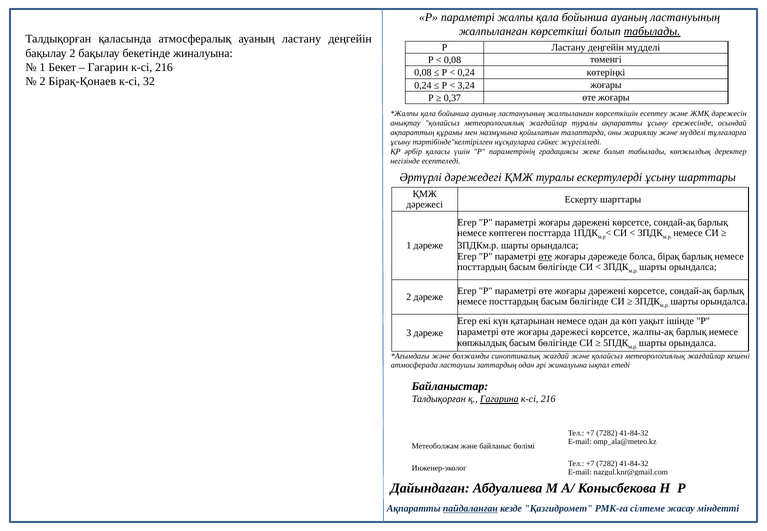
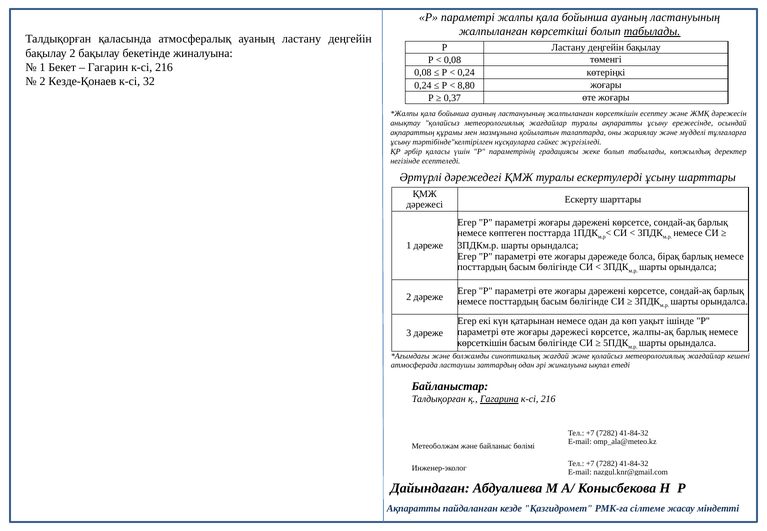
Р Ластану деңгейін мүдделі: мүдделі -> бақылау
Бірақ-Қонаев: Бірақ-Қонаев -> Кезде-Қонаев
3,24: 3,24 -> 8,80
өте at (545, 256) underline: present -> none
көпжылдық at (482, 343): көпжылдық -> көрсеткішін
пайдаланған underline: present -> none
